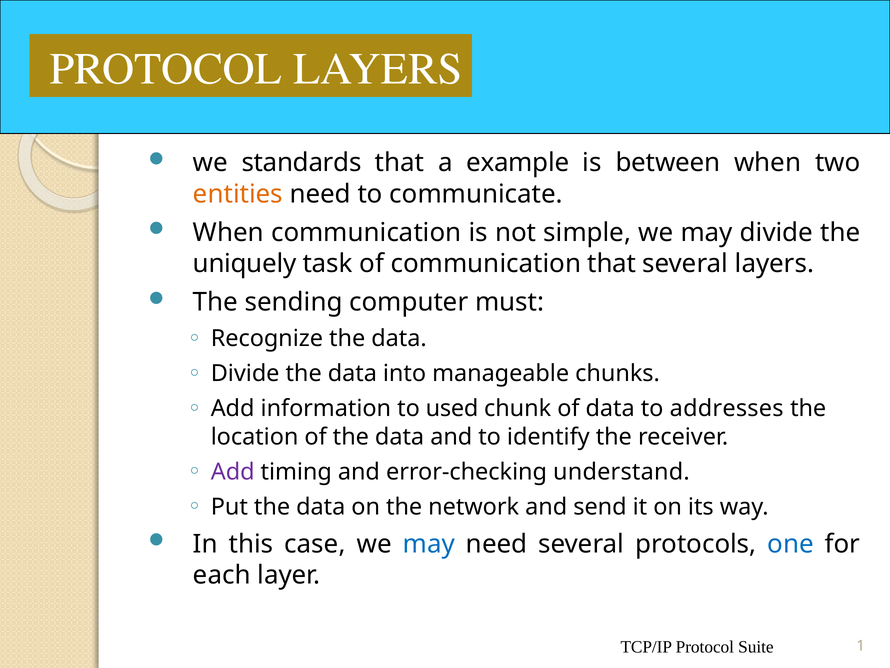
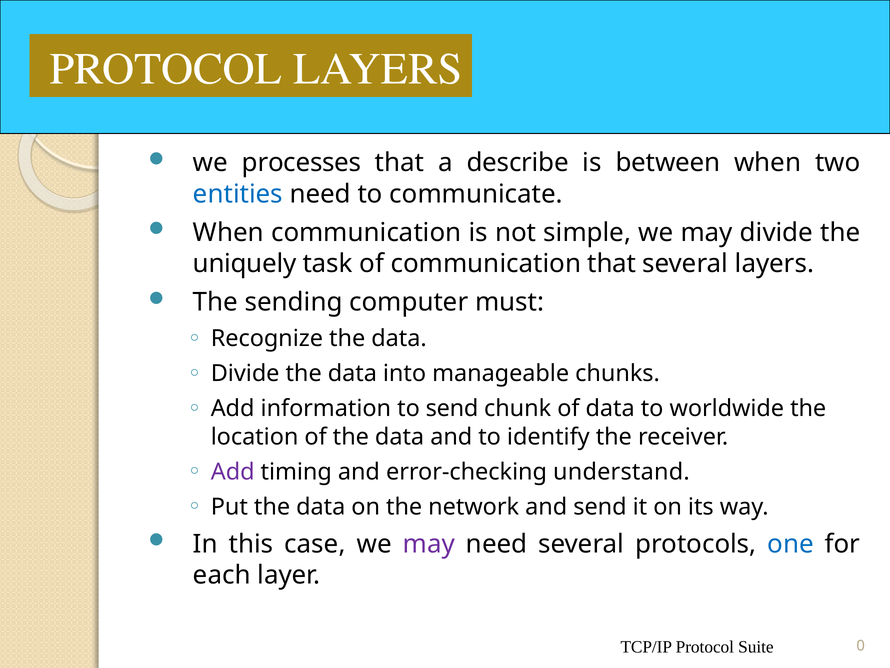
standards: standards -> processes
example: example -> describe
entities colour: orange -> blue
to used: used -> send
addresses: addresses -> worldwide
may at (429, 544) colour: blue -> purple
1: 1 -> 0
